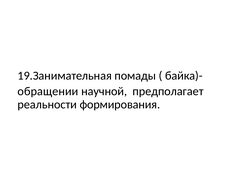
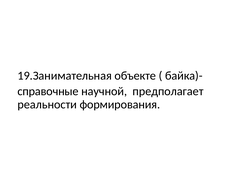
помады: помады -> объекте
обращении: обращении -> справочные
